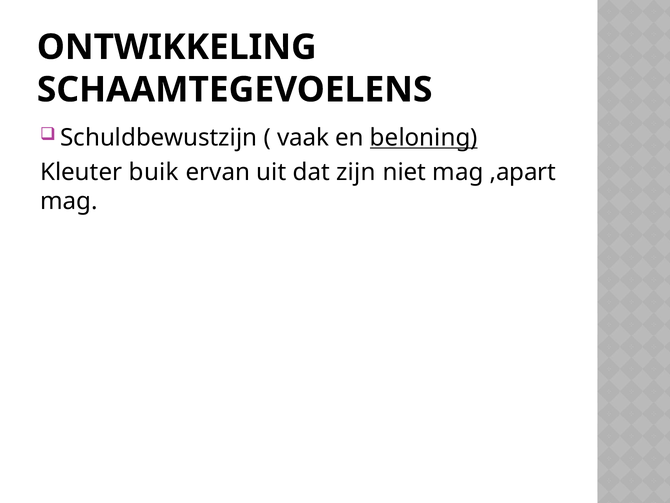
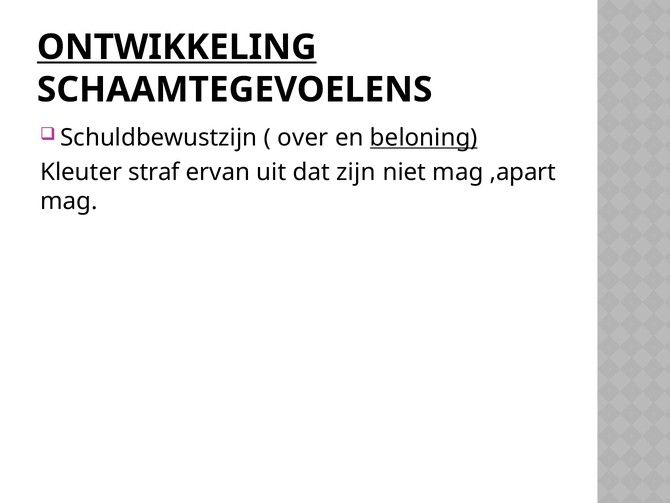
ONTWIKKELING underline: none -> present
vaak: vaak -> over
buik: buik -> straf
